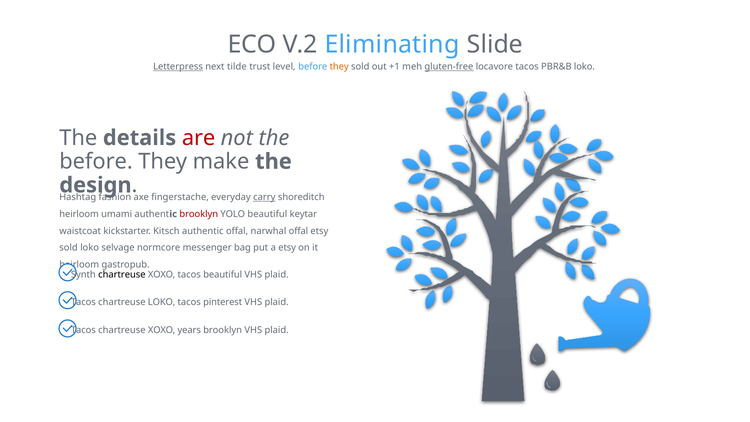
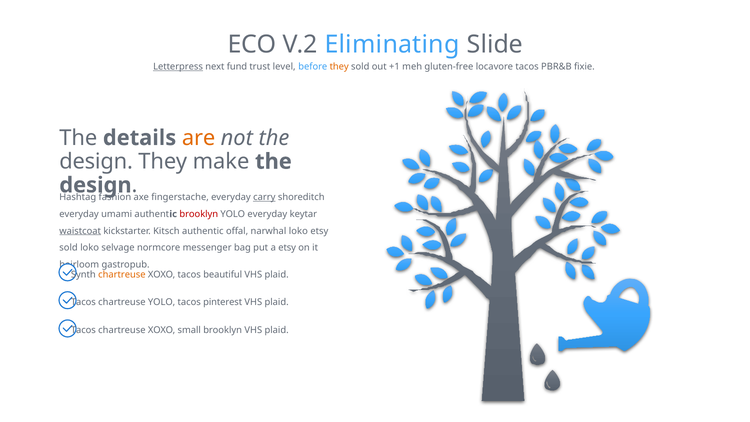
tilde: tilde -> fund
gluten-free underline: present -> none
PBR&B loko: loko -> fixie
are colour: red -> orange
before at (96, 161): before -> design
heirloom at (79, 214): heirloom -> everyday
YOLO beautiful: beautiful -> everyday
waistcoat underline: none -> present
narwhal offal: offal -> loko
chartreuse at (122, 274) colour: black -> orange
chartreuse LOKO: LOKO -> YOLO
years: years -> small
